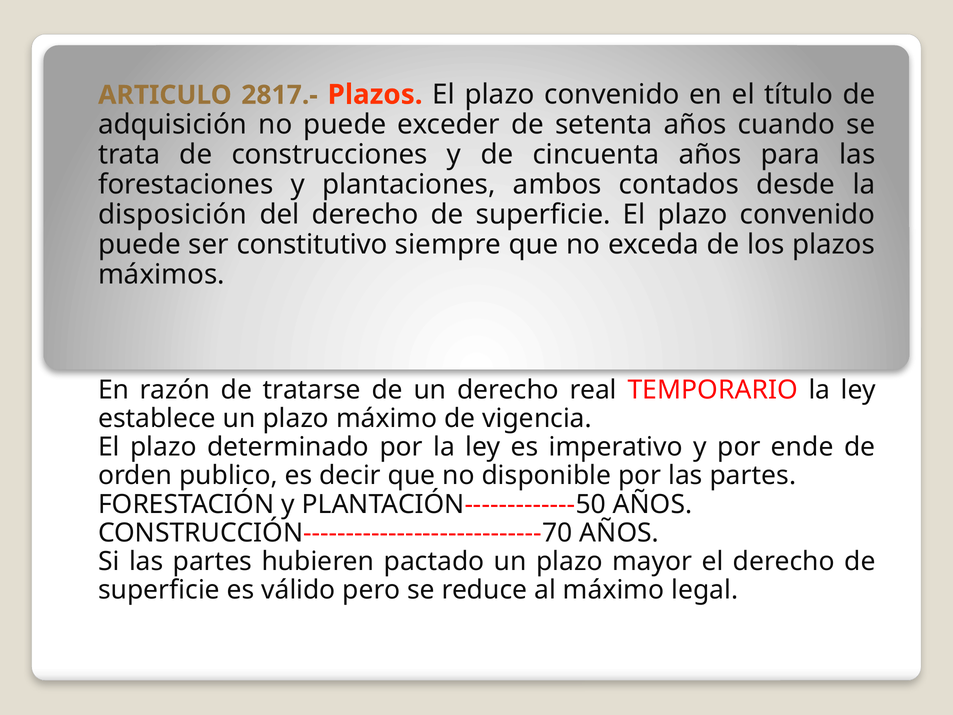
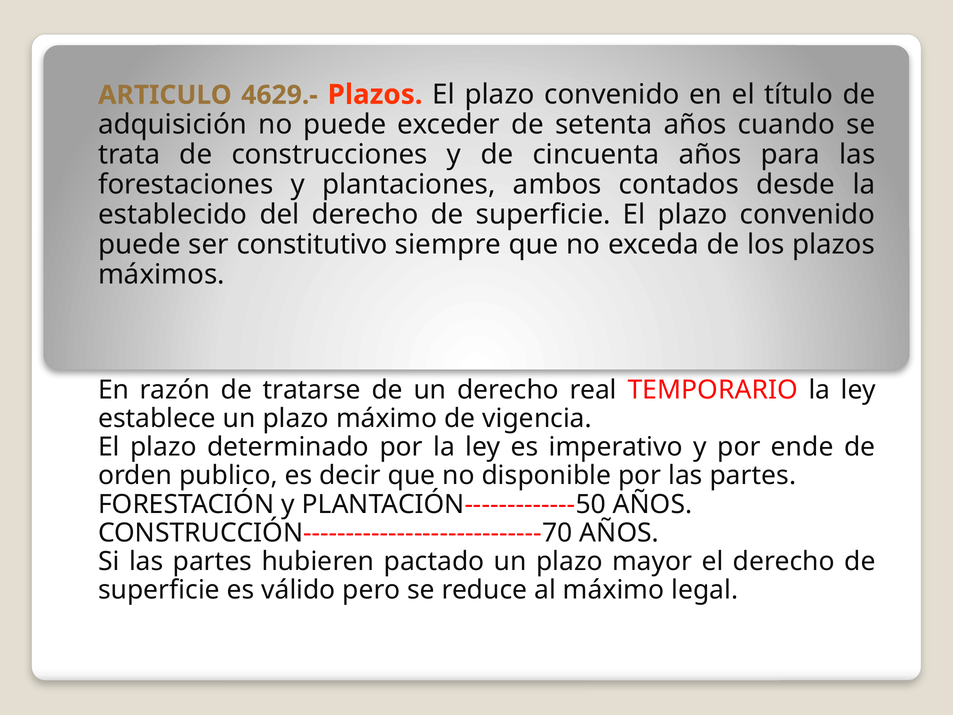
2817.-: 2817.- -> 4629.-
disposición: disposición -> establecido
